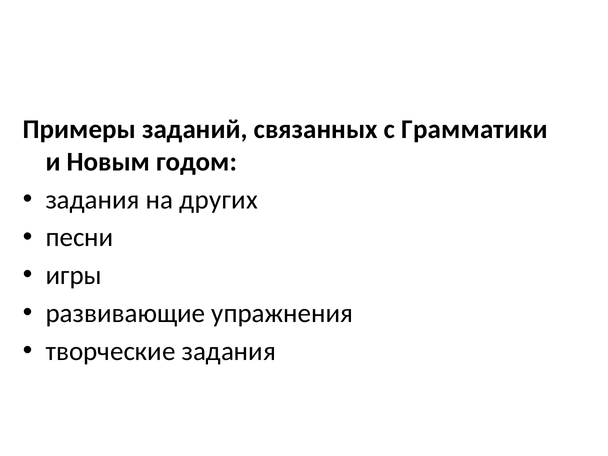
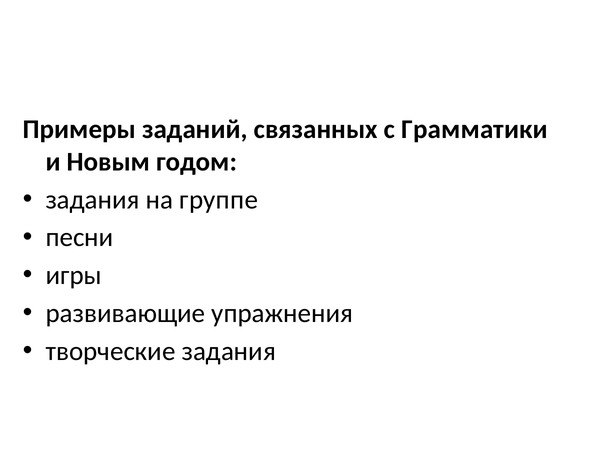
других: других -> группе
